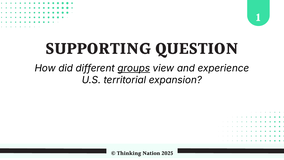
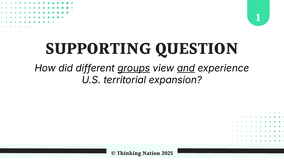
and underline: none -> present
